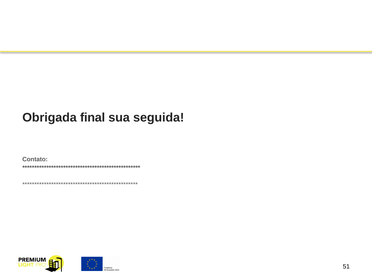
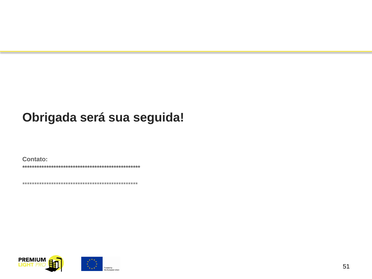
final: final -> será
